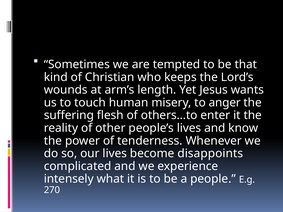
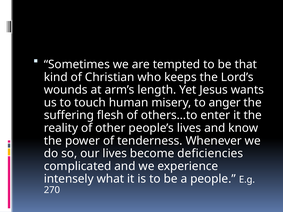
disappoints: disappoints -> deficiencies
